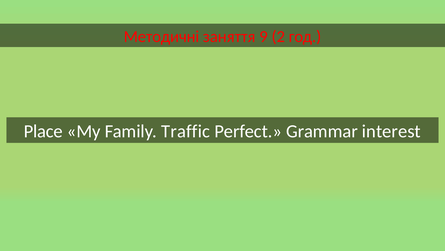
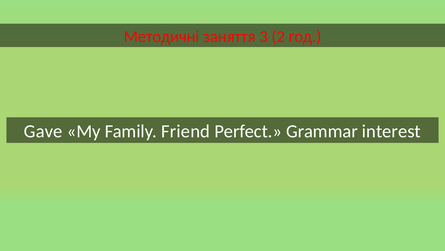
9: 9 -> 3
Place: Place -> Gave
Traffic: Traffic -> Friend
